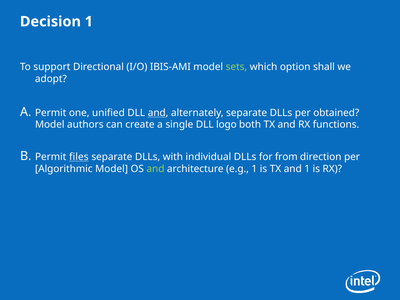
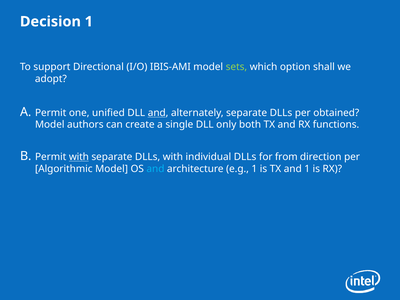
logo: logo -> only
Permit files: files -> with
and at (155, 169) colour: light green -> light blue
